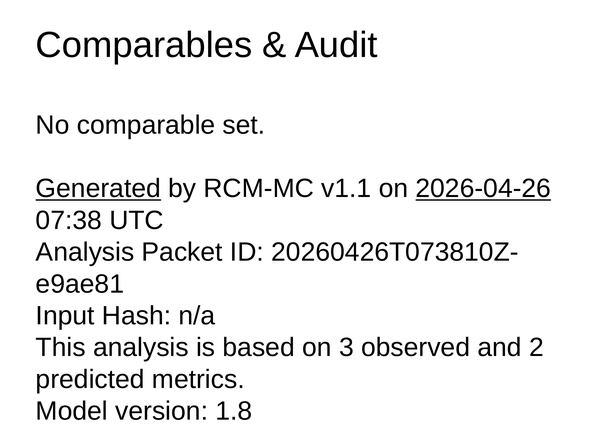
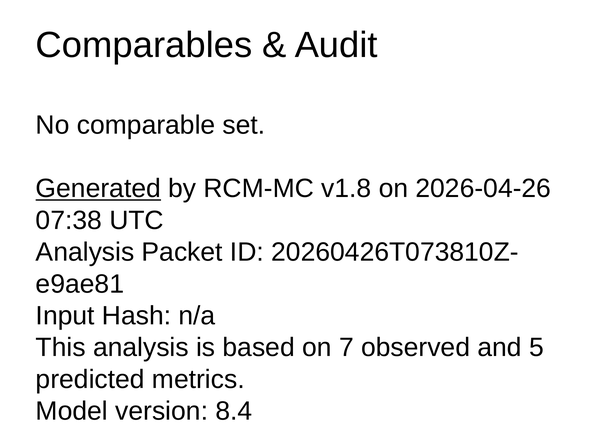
v1.1: v1.1 -> v1.8
2026-04-26 underline: present -> none
3: 3 -> 7
2: 2 -> 5
1.8: 1.8 -> 8.4
